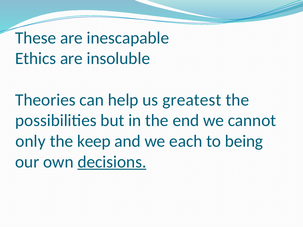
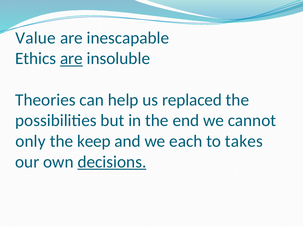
These: These -> Value
are at (71, 59) underline: none -> present
greatest: greatest -> replaced
being: being -> takes
